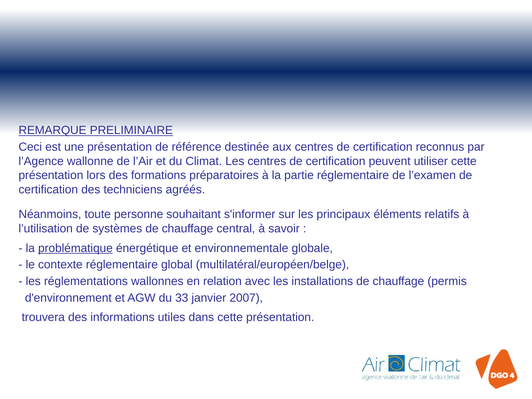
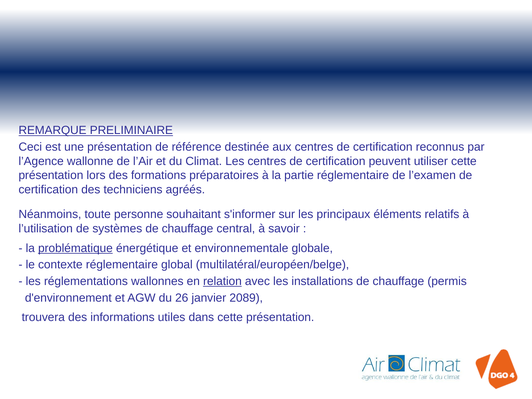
relation underline: none -> present
33: 33 -> 26
2007: 2007 -> 2089
